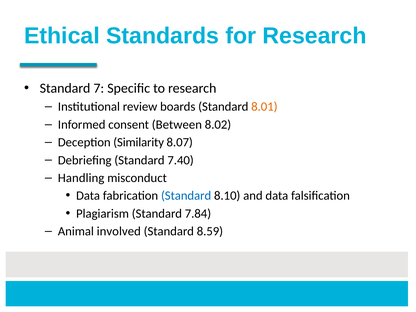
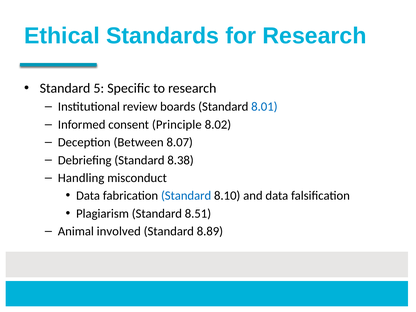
7: 7 -> 5
8.01 colour: orange -> blue
Between: Between -> Principle
Similarity: Similarity -> Between
7.40: 7.40 -> 8.38
7.84: 7.84 -> 8.51
8.59: 8.59 -> 8.89
